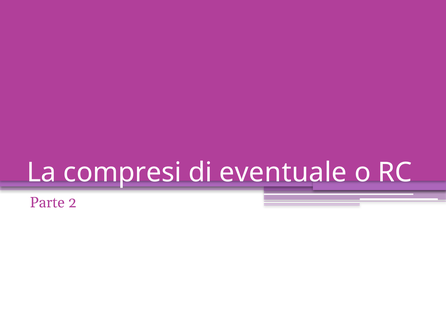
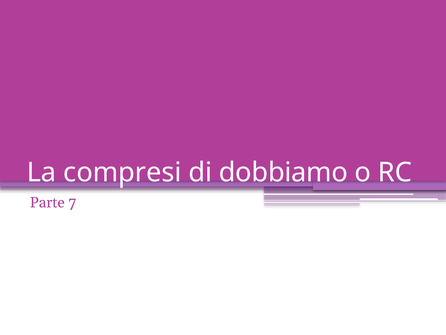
eventuale: eventuale -> dobbiamo
2: 2 -> 7
